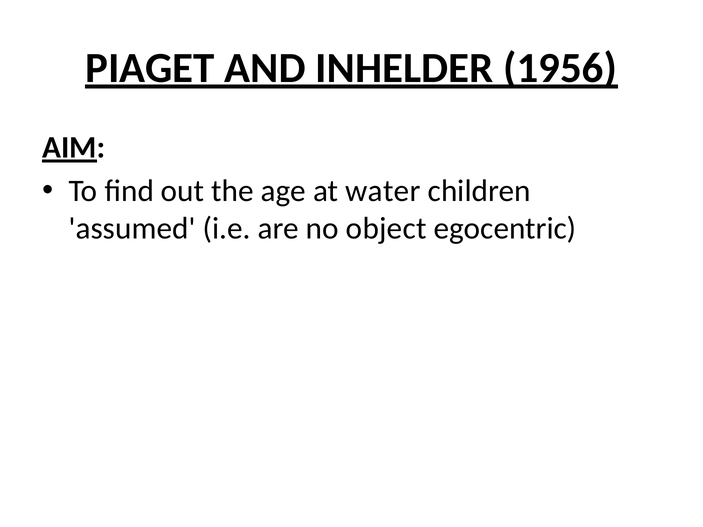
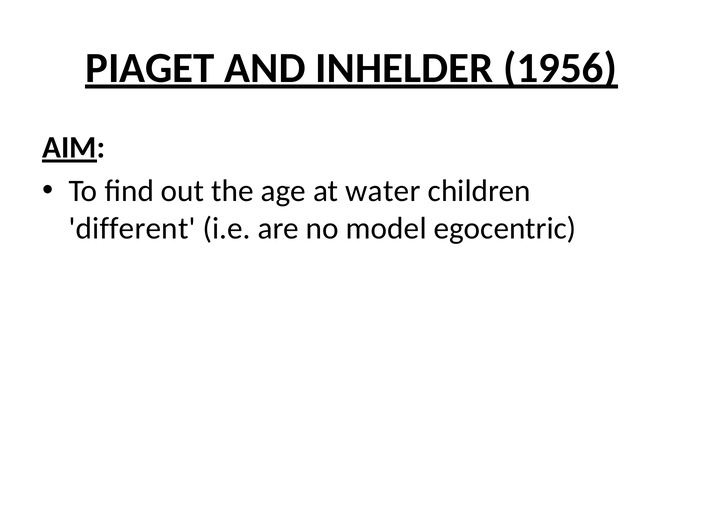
assumed: assumed -> different
object: object -> model
